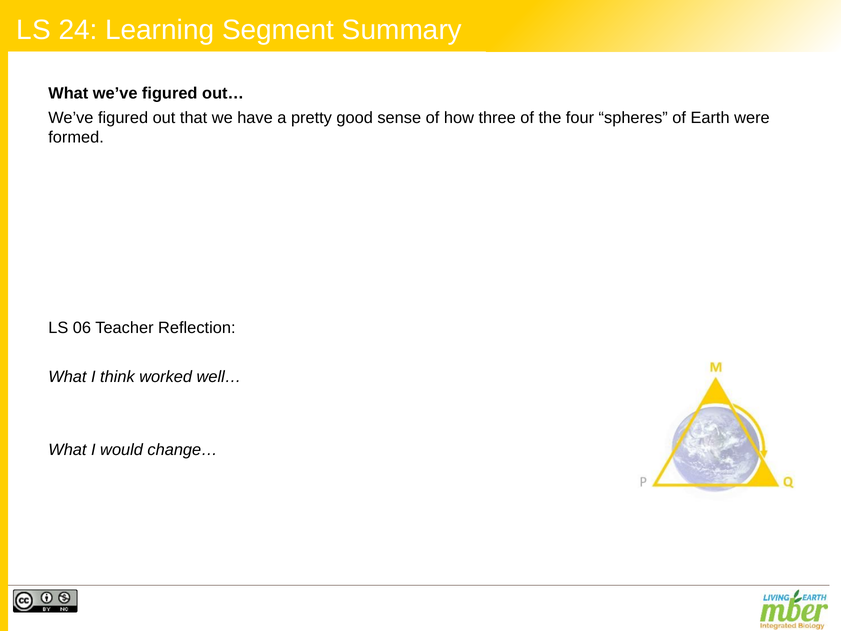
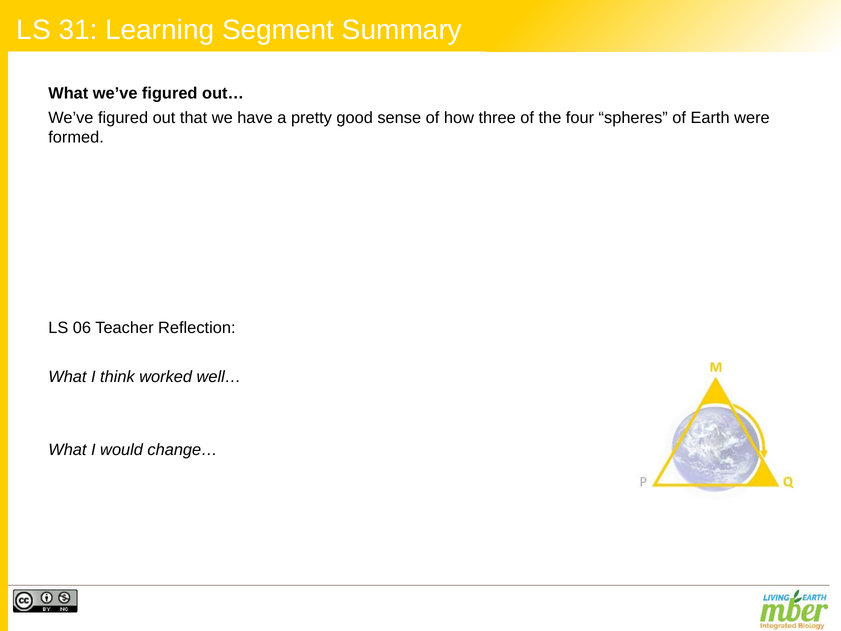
24: 24 -> 31
